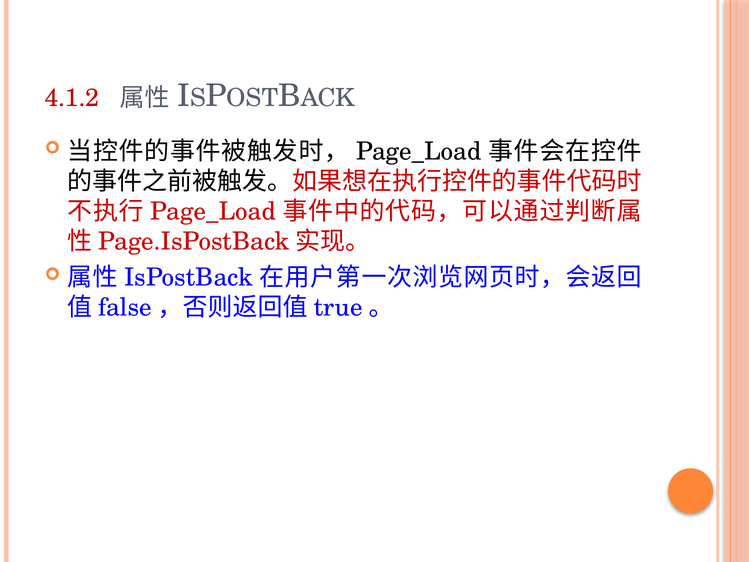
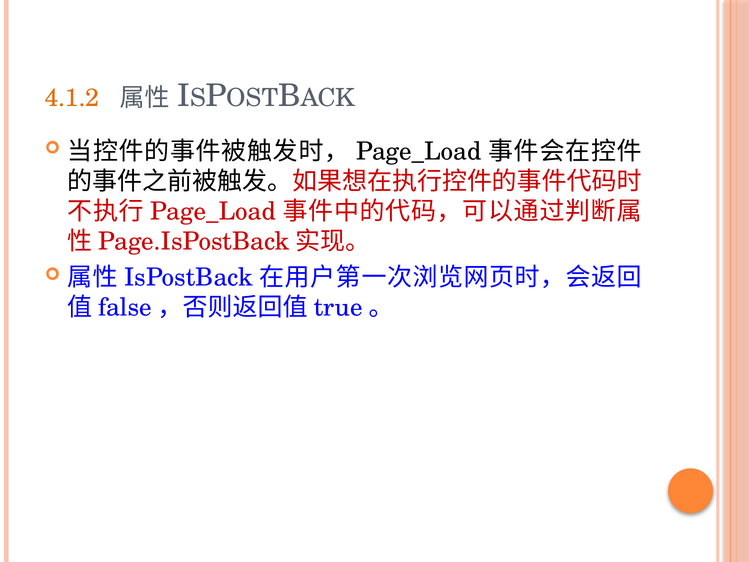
4.1.2 colour: red -> orange
